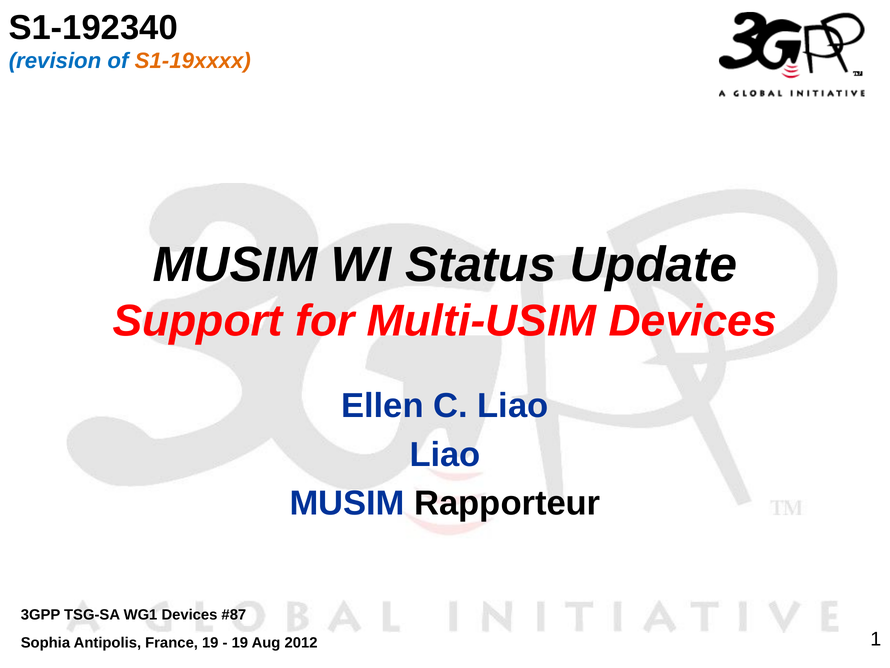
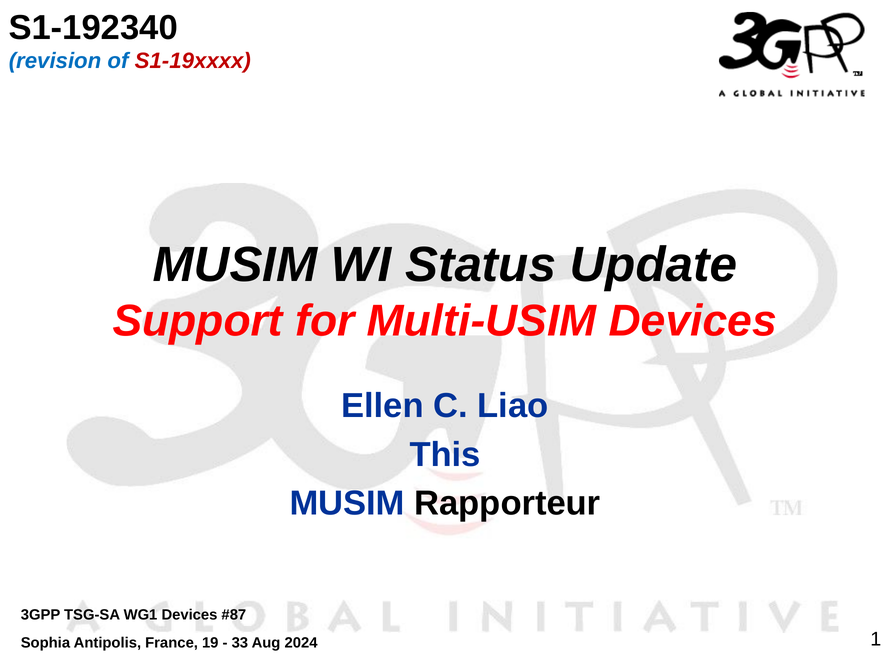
S1-19xxxx colour: orange -> red
Liao at (445, 454): Liao -> This
19 at (240, 643): 19 -> 33
2012: 2012 -> 2024
